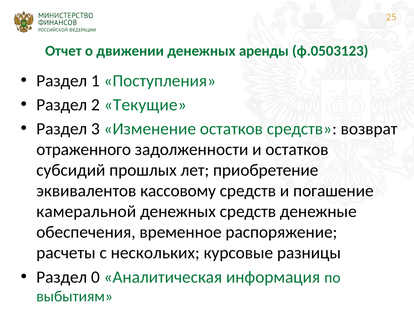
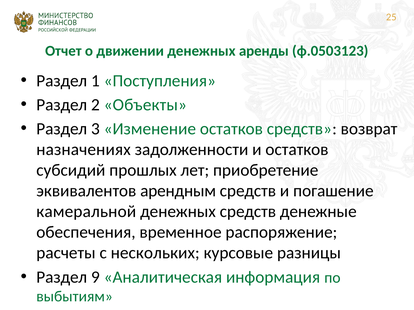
Текущие: Текущие -> Объекты
отраженного: отраженного -> назначениях
кассовому: кассовому -> арендным
0: 0 -> 9
